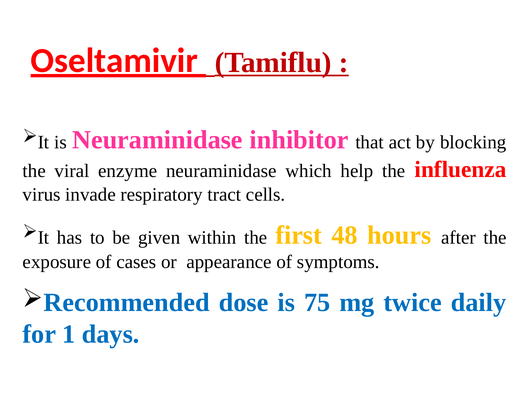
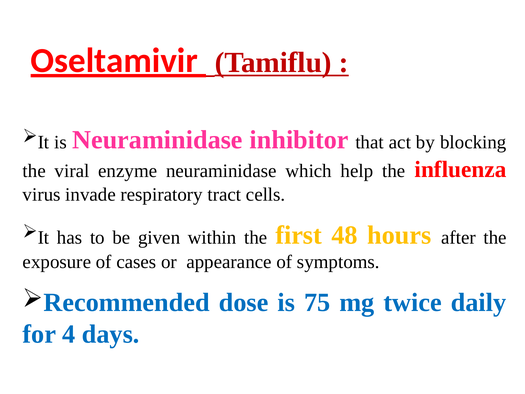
1: 1 -> 4
